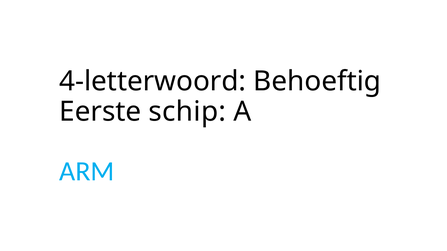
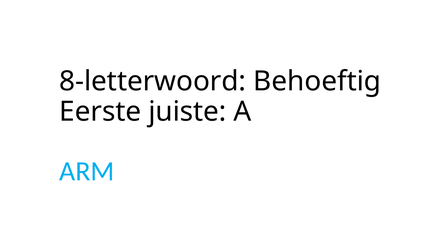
4-letterwoord: 4-letterwoord -> 8-letterwoord
schip: schip -> juiste
